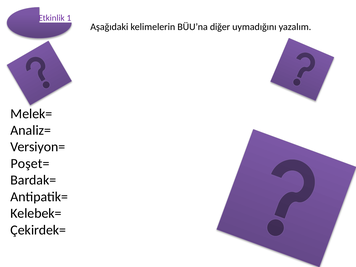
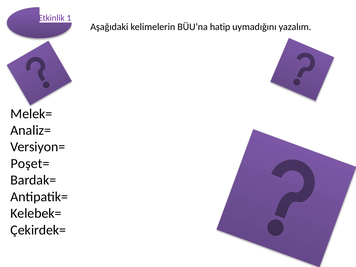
diğer: diğer -> hatip
